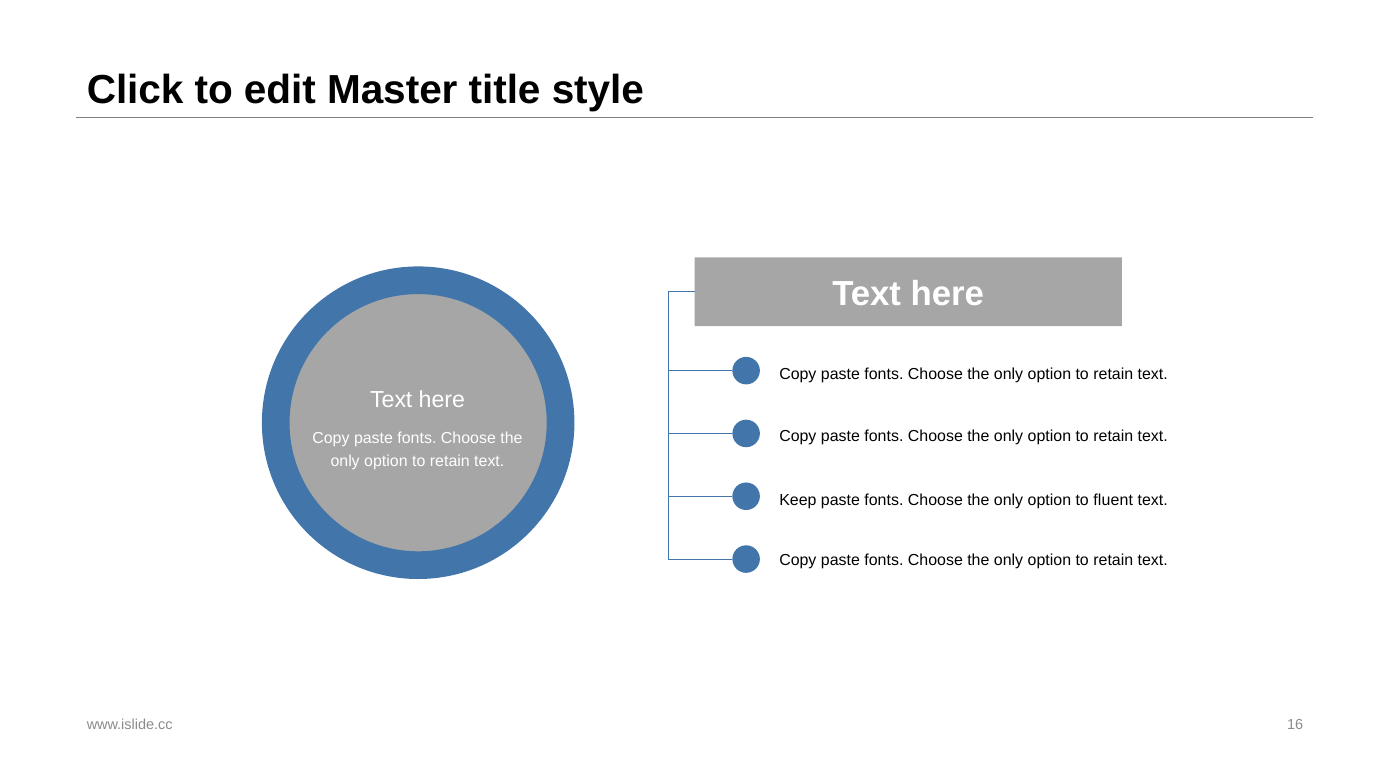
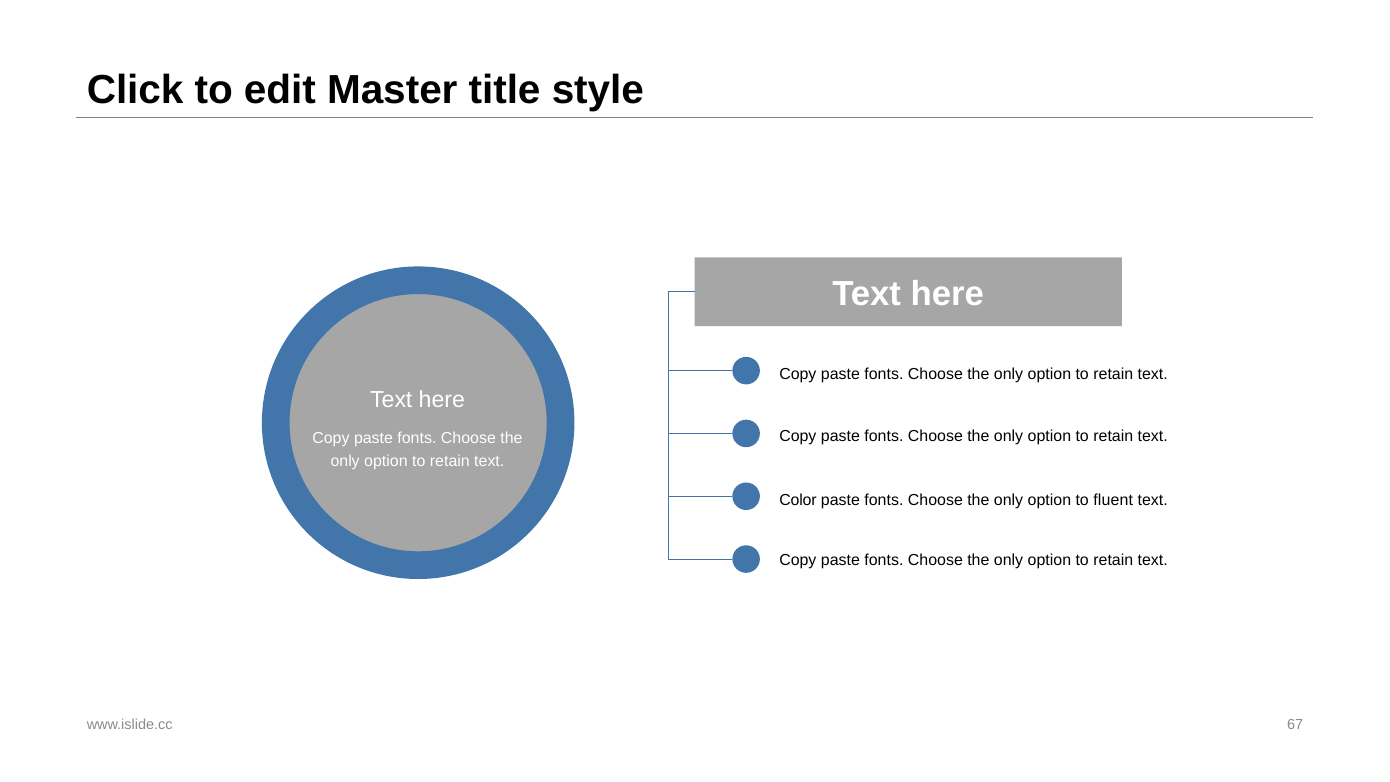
Keep: Keep -> Color
16: 16 -> 67
